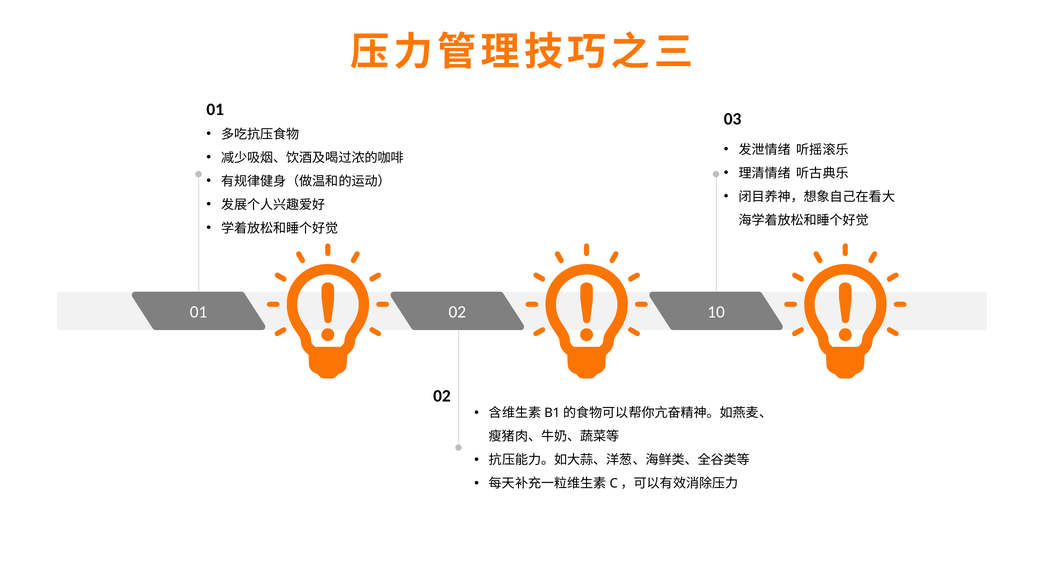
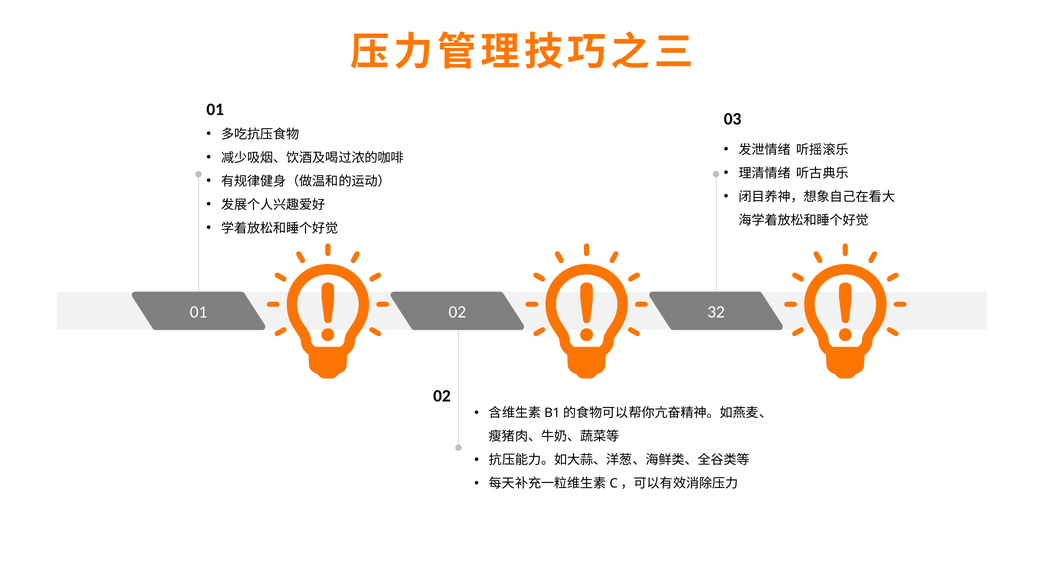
10: 10 -> 32
